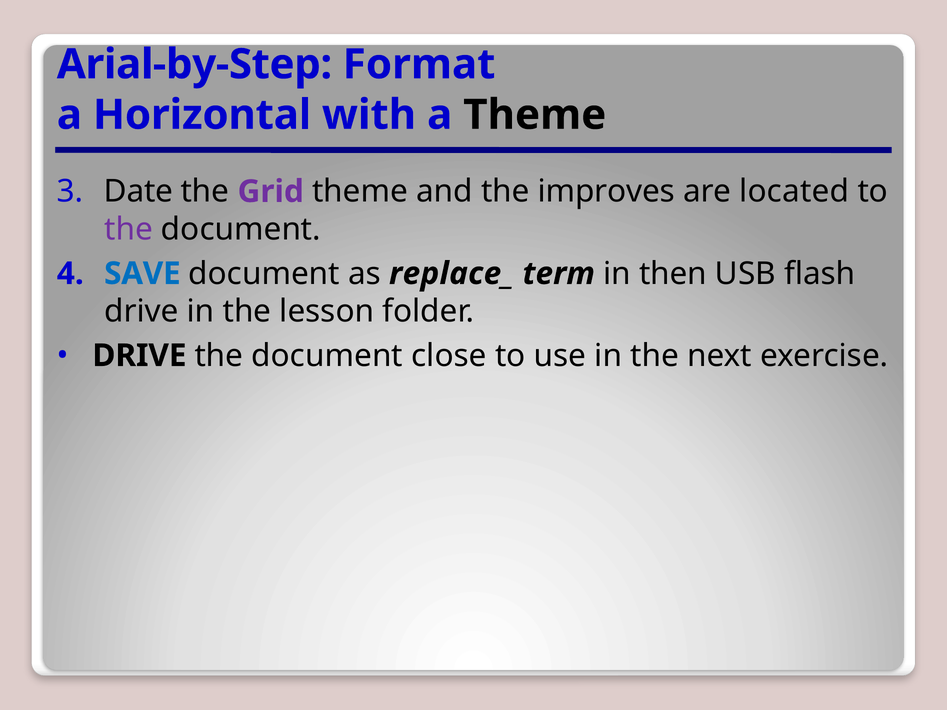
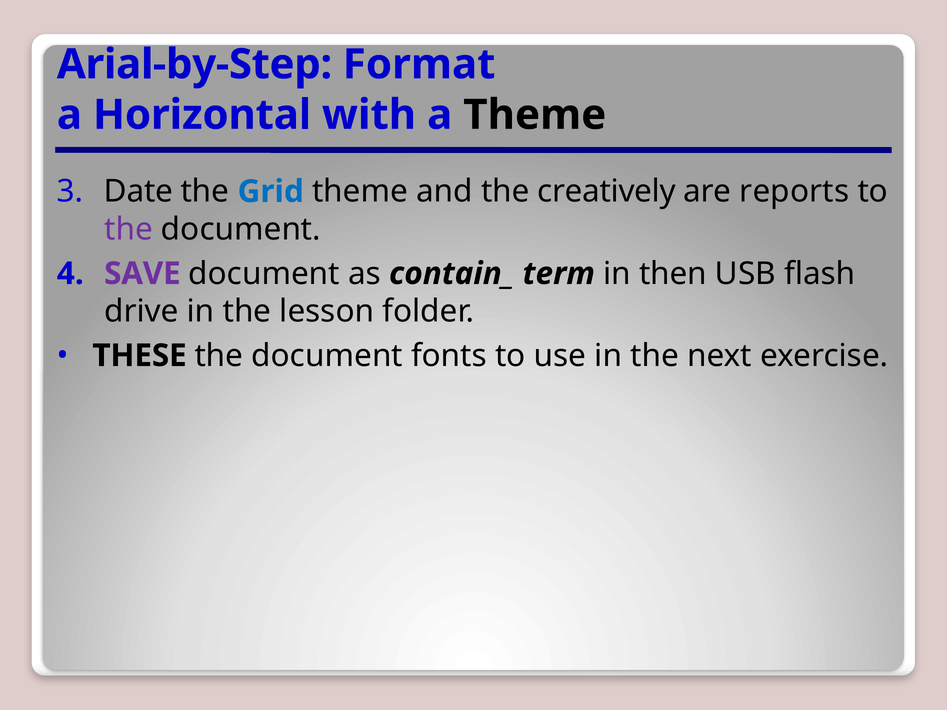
Grid colour: purple -> blue
improves: improves -> creatively
located: located -> reports
SAVE colour: blue -> purple
replace_: replace_ -> contain_
DRIVE at (139, 356): DRIVE -> THESE
close: close -> fonts
